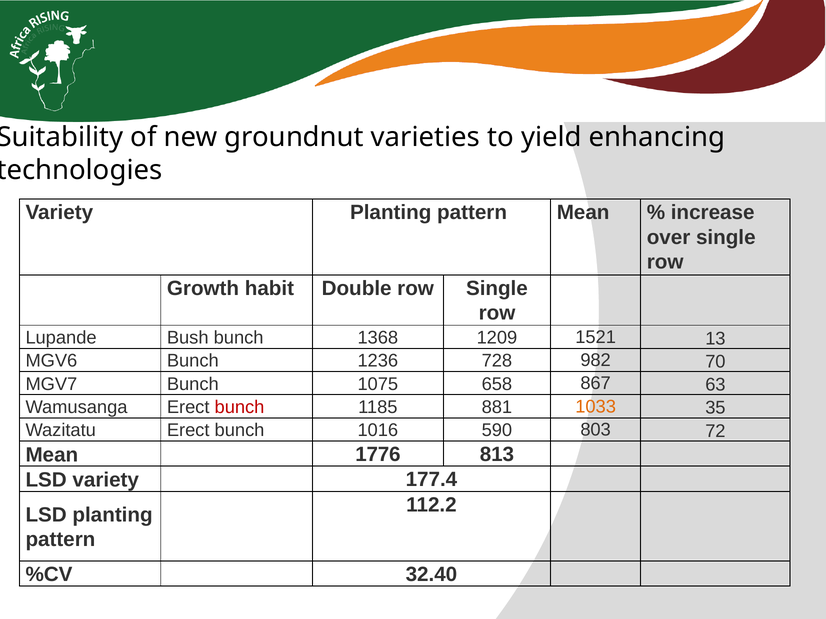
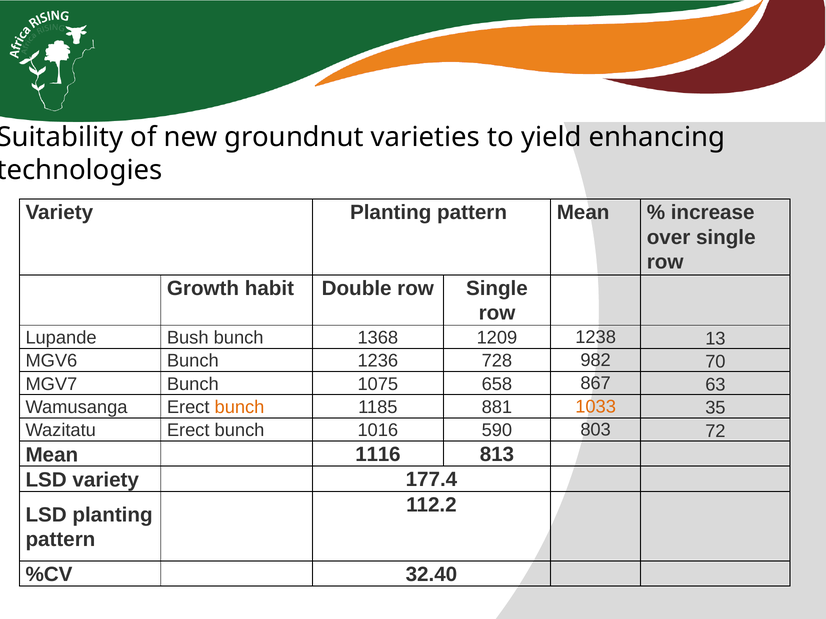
1521: 1521 -> 1238
bunch at (240, 408) colour: red -> orange
1776: 1776 -> 1116
